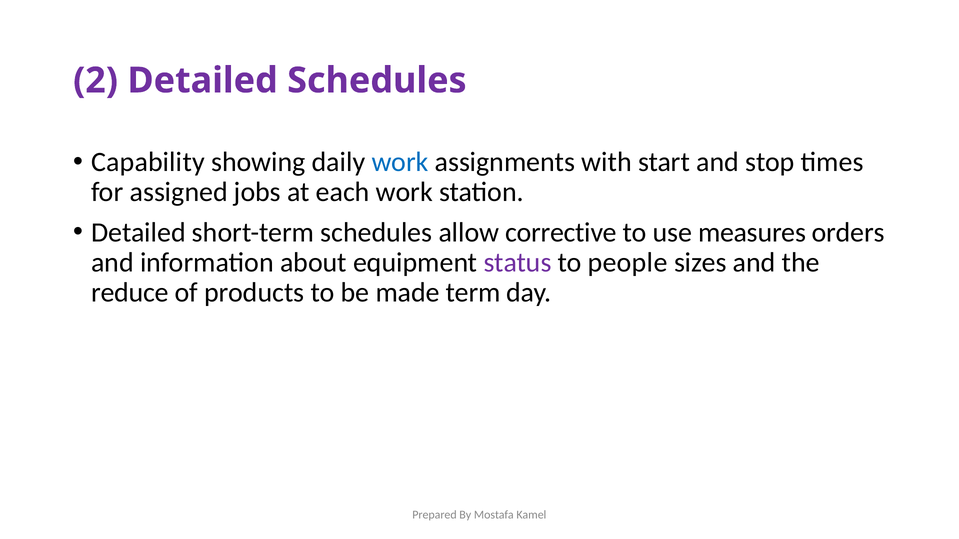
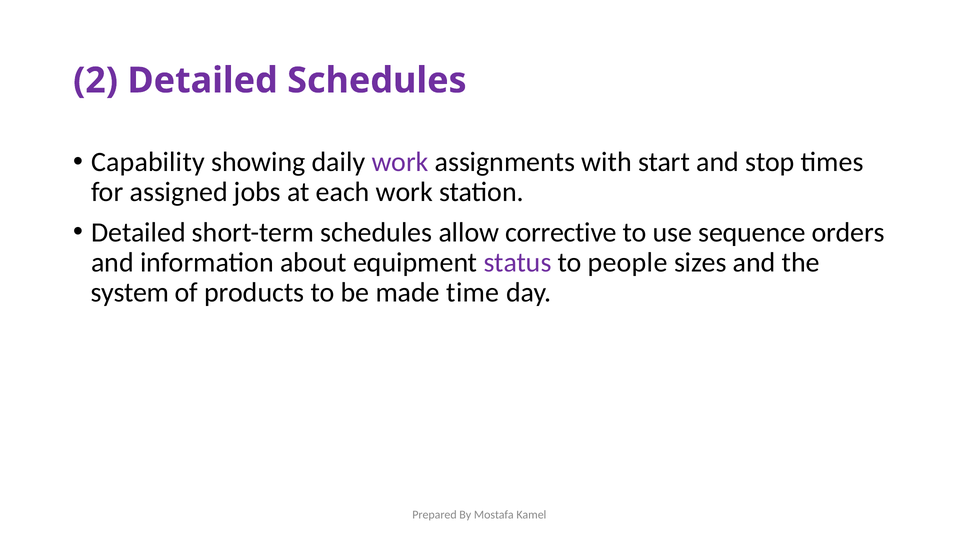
work at (400, 162) colour: blue -> purple
measures: measures -> sequence
reduce: reduce -> system
term: term -> time
